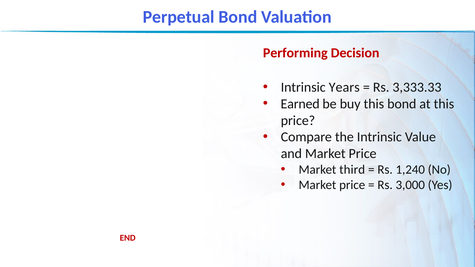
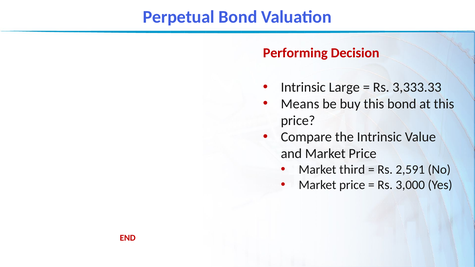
Years: Years -> Large
Earned: Earned -> Means
1,240: 1,240 -> 2,591
